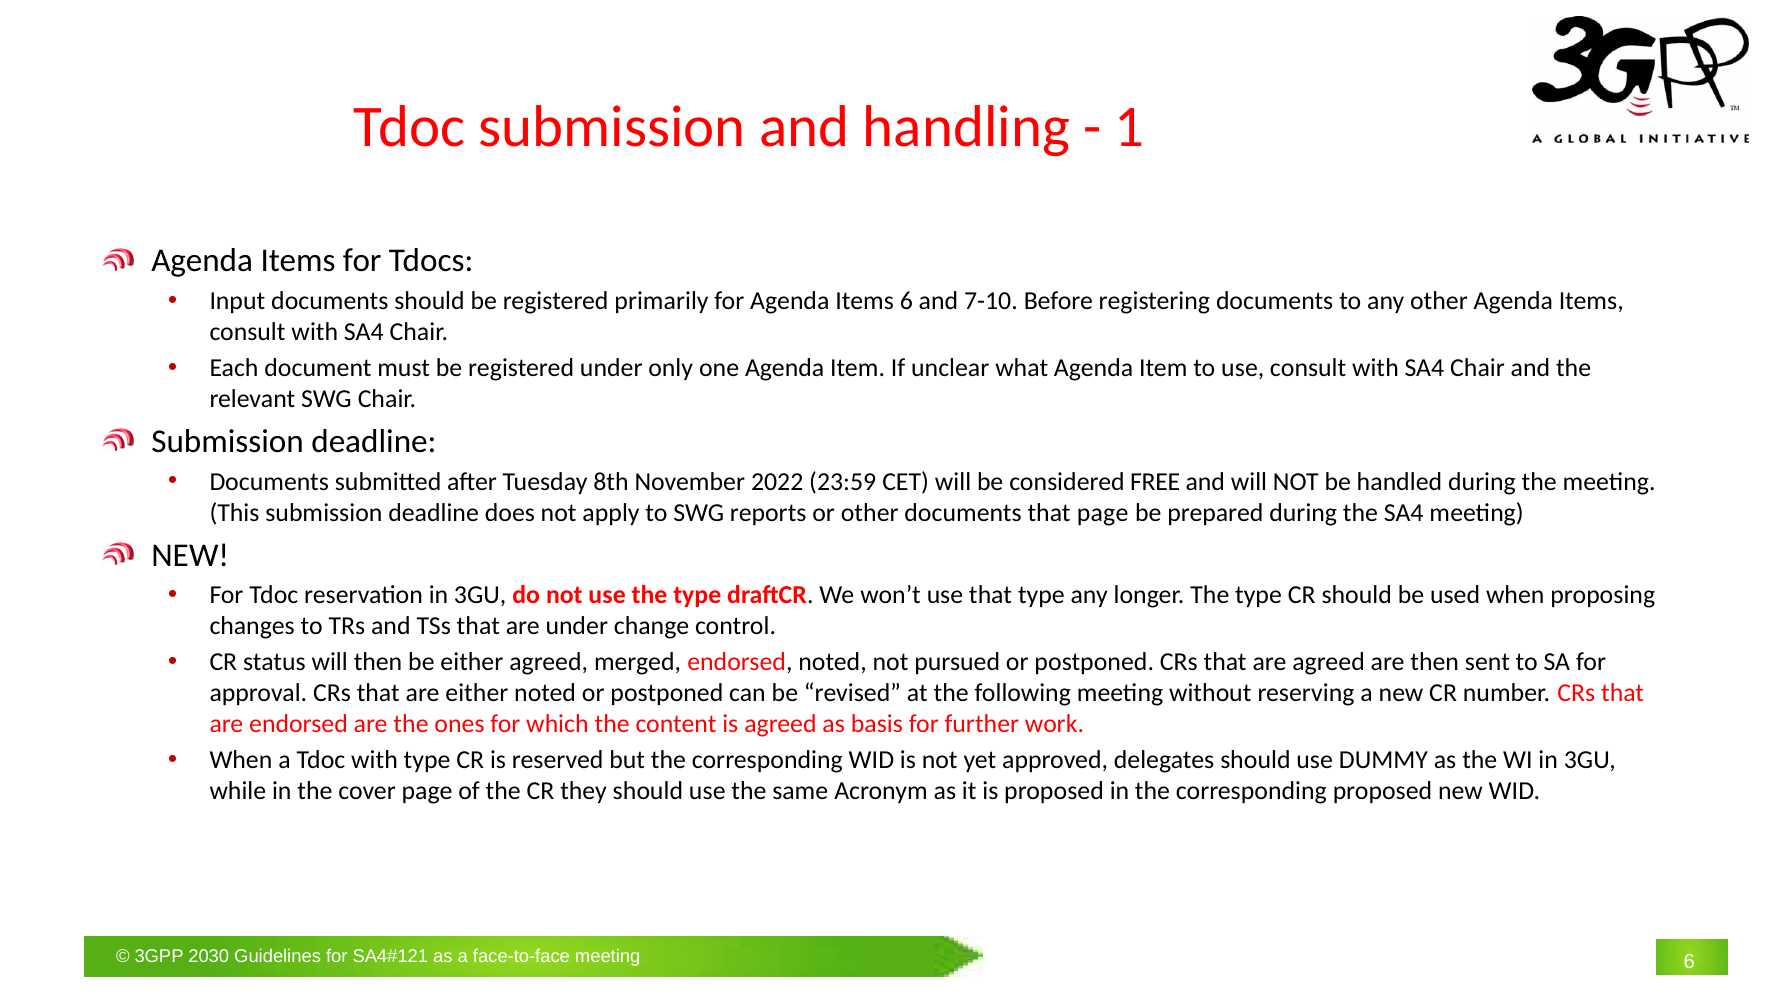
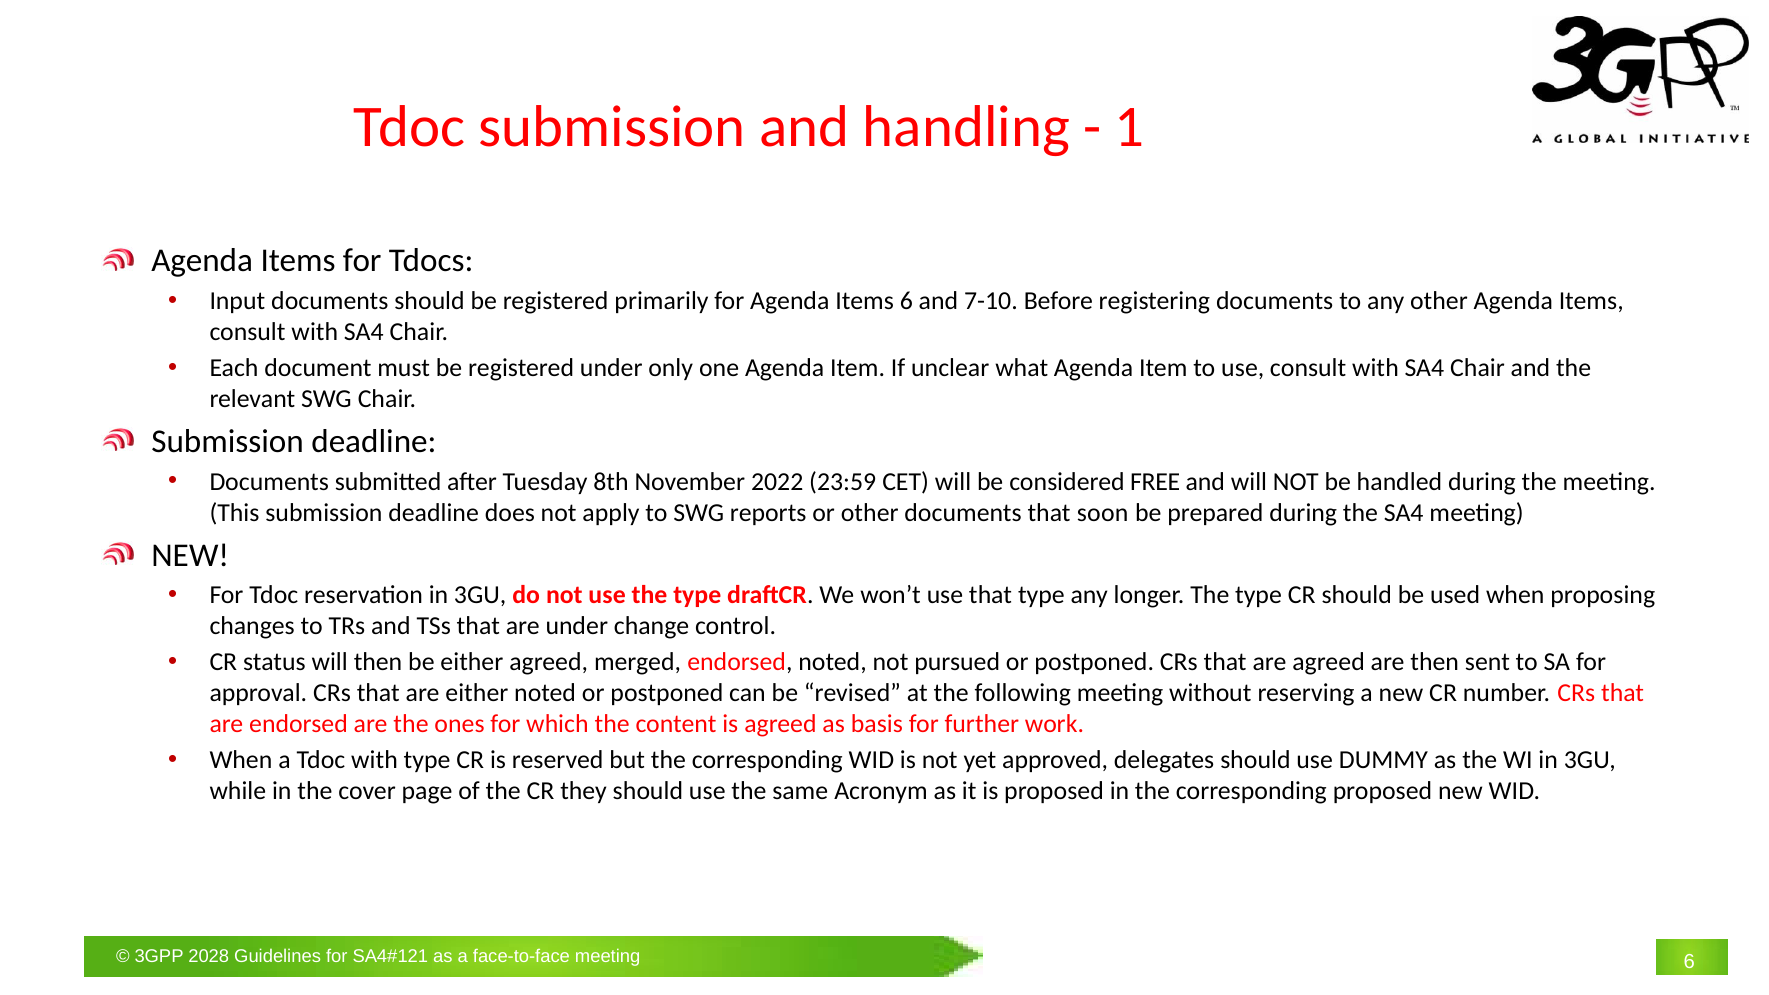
that page: page -> soon
2030: 2030 -> 2028
